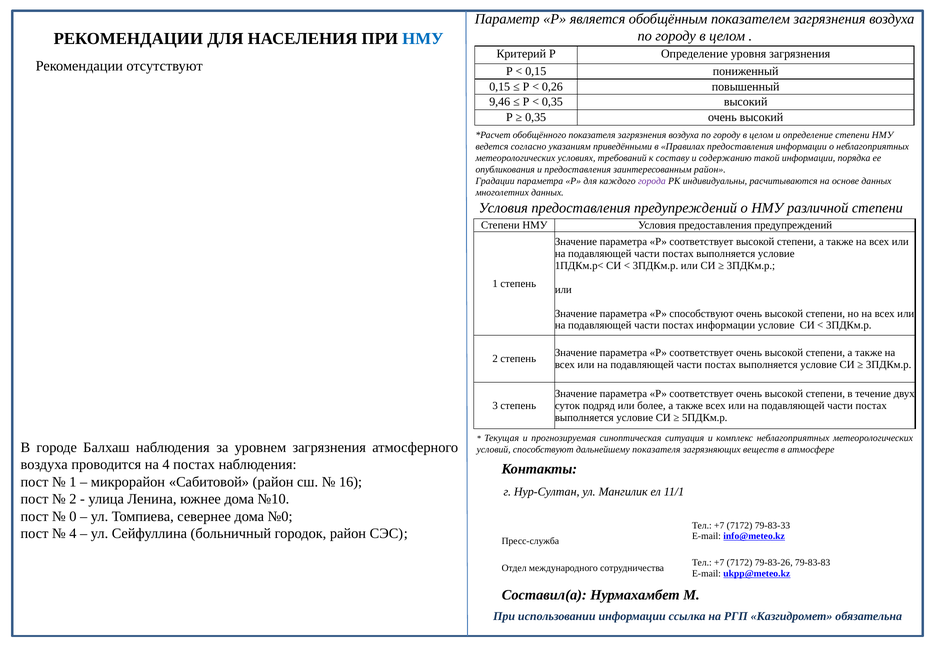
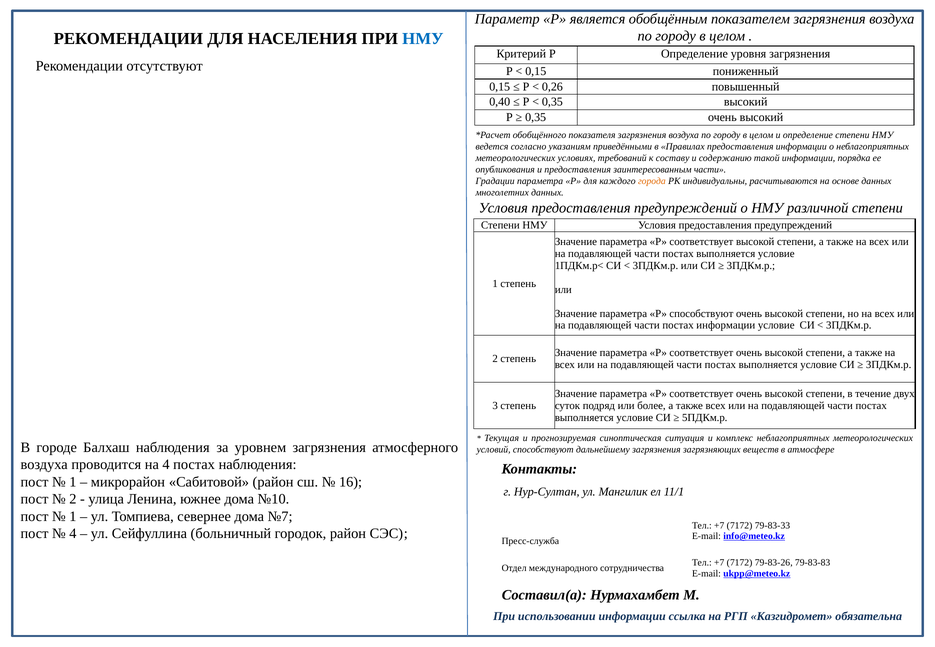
9,46: 9,46 -> 0,40
заинтересованным район: район -> части
города colour: purple -> orange
дальнейшему показателя: показателя -> загрязнения
0 at (73, 517): 0 -> 1
№0: №0 -> №7
